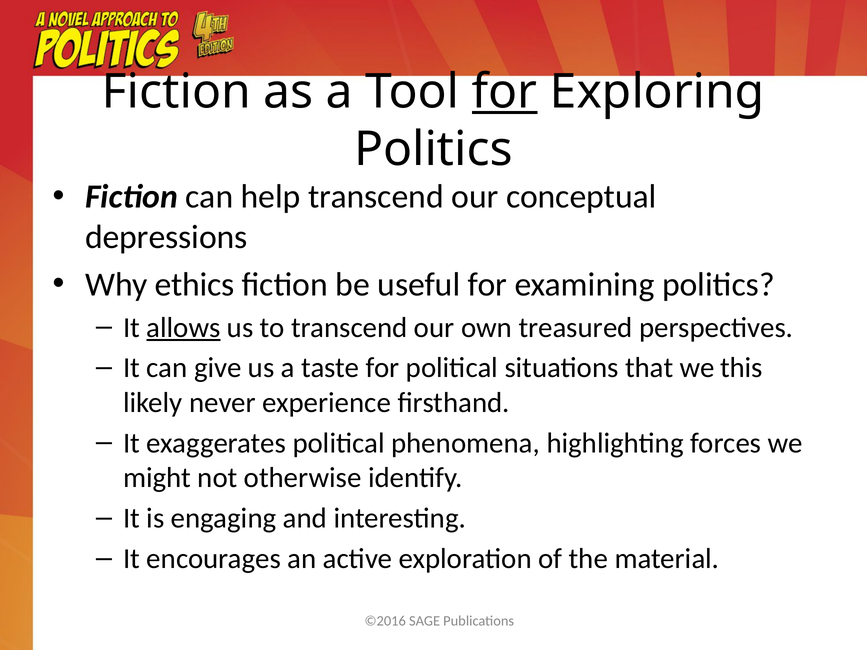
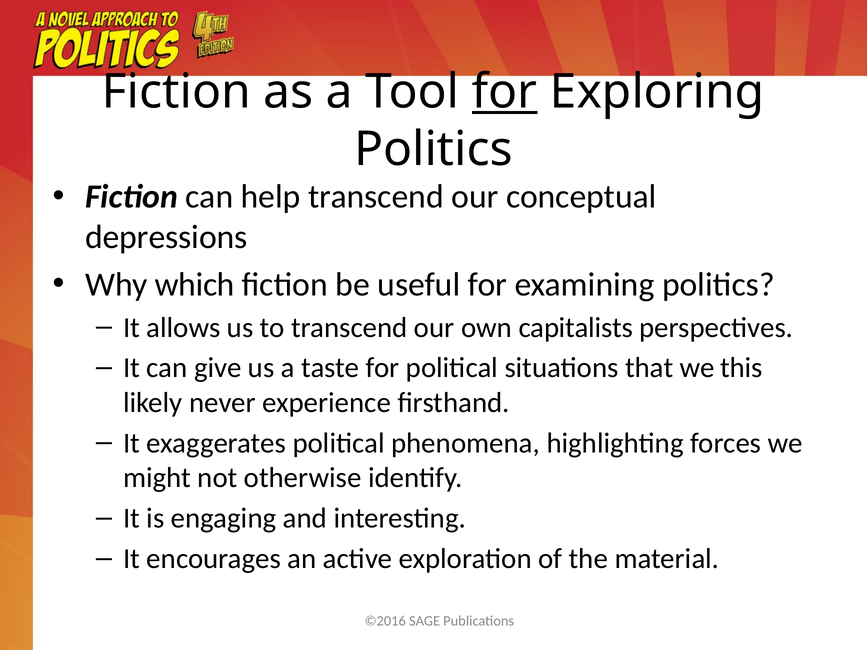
ethics: ethics -> which
allows underline: present -> none
treasured: treasured -> capitalists
